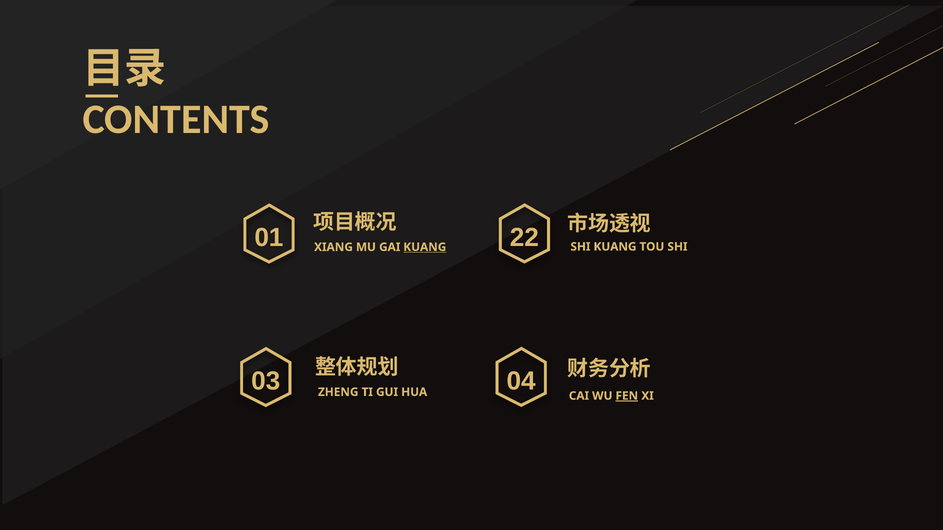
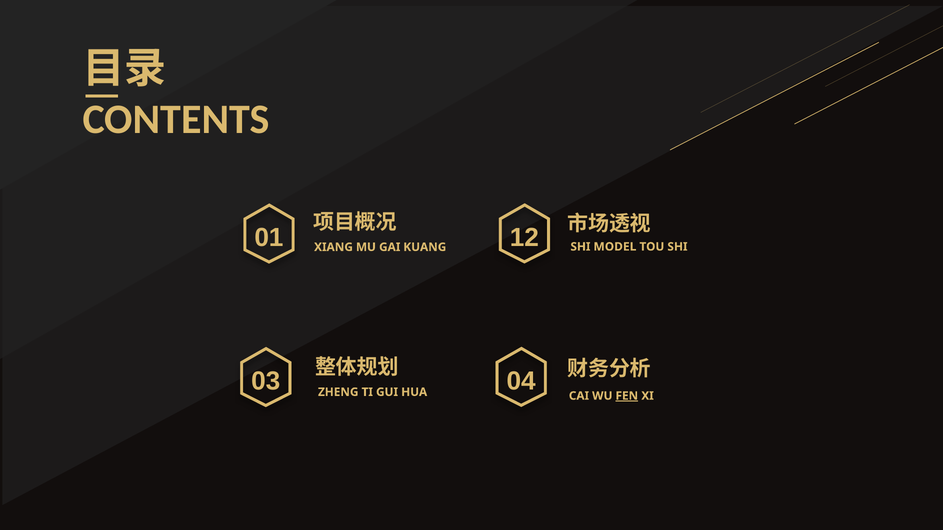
22: 22 -> 12
KUANG at (425, 247) underline: present -> none
SHI KUANG: KUANG -> MODEL
